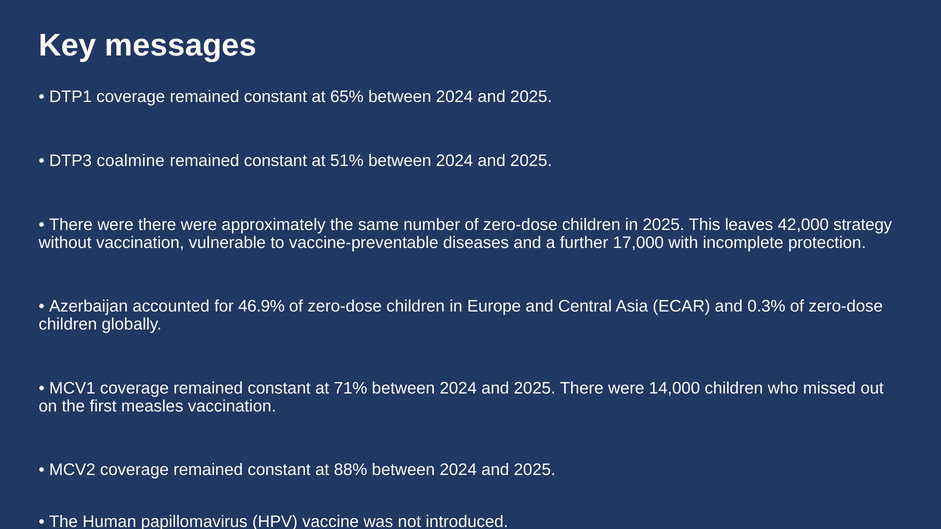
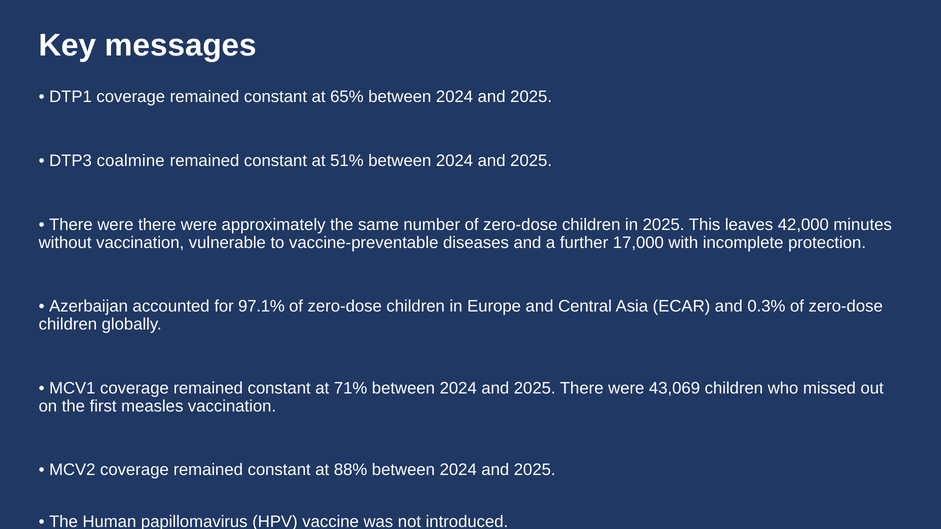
strategy: strategy -> minutes
46.9%: 46.9% -> 97.1%
14,000: 14,000 -> 43,069
